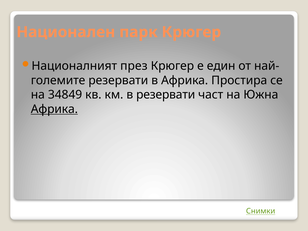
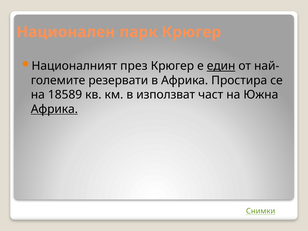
един underline: none -> present
34849: 34849 -> 18589
в резервати: резервати -> използват
